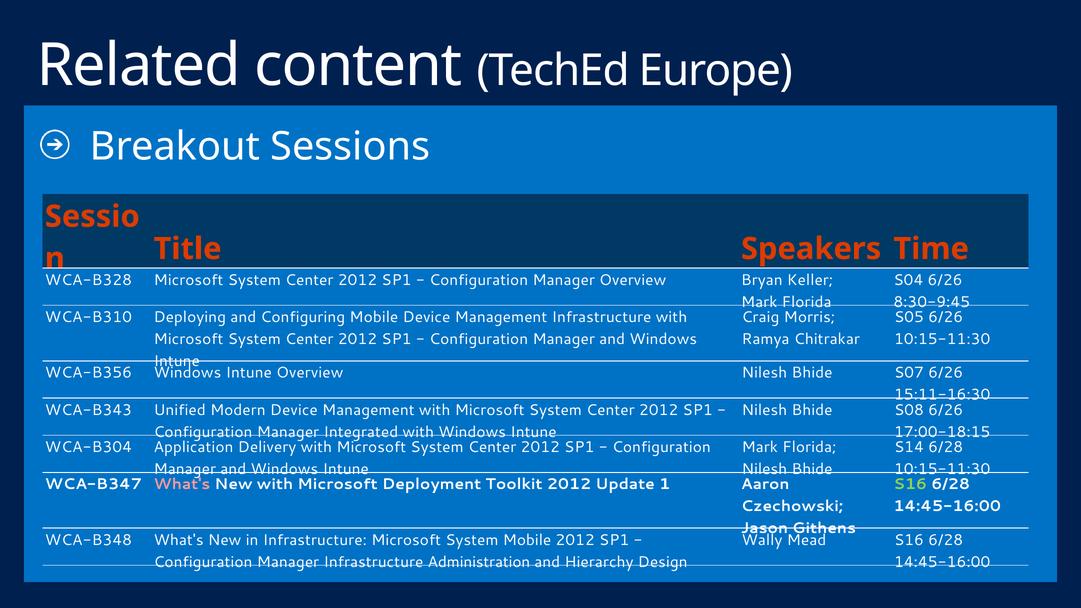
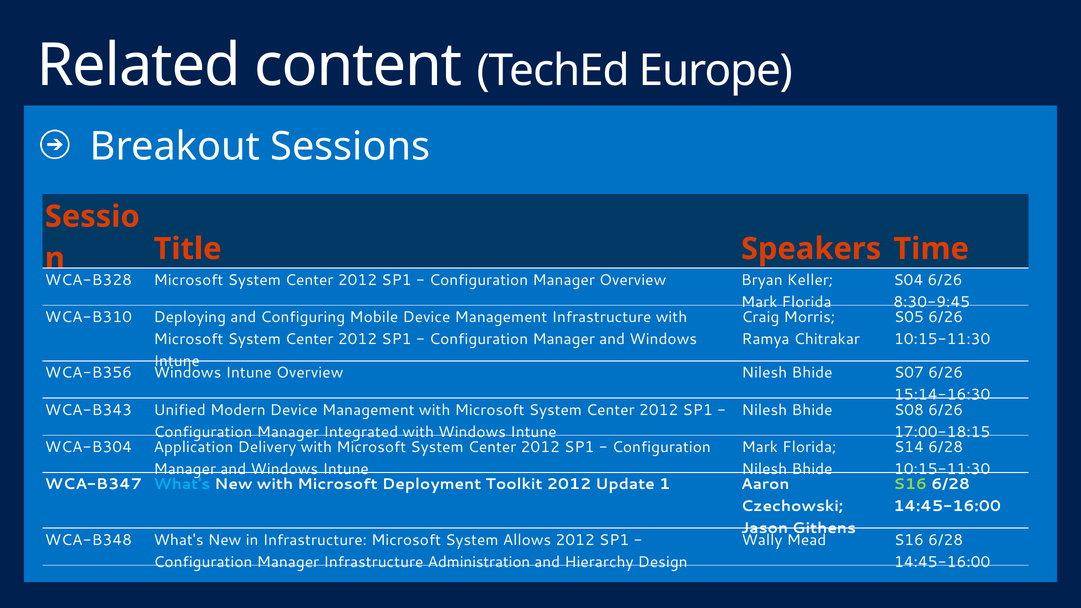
15:11-16:30: 15:11-16:30 -> 15:14-16:30
What's at (182, 484) colour: pink -> light blue
System Mobile: Mobile -> Allows
